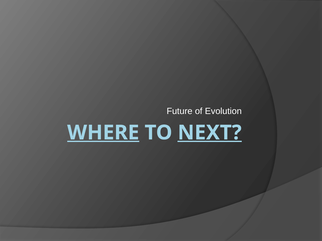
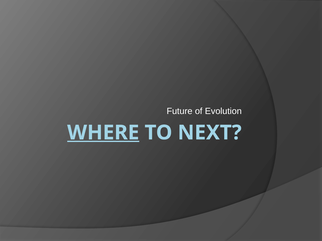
NEXT underline: present -> none
